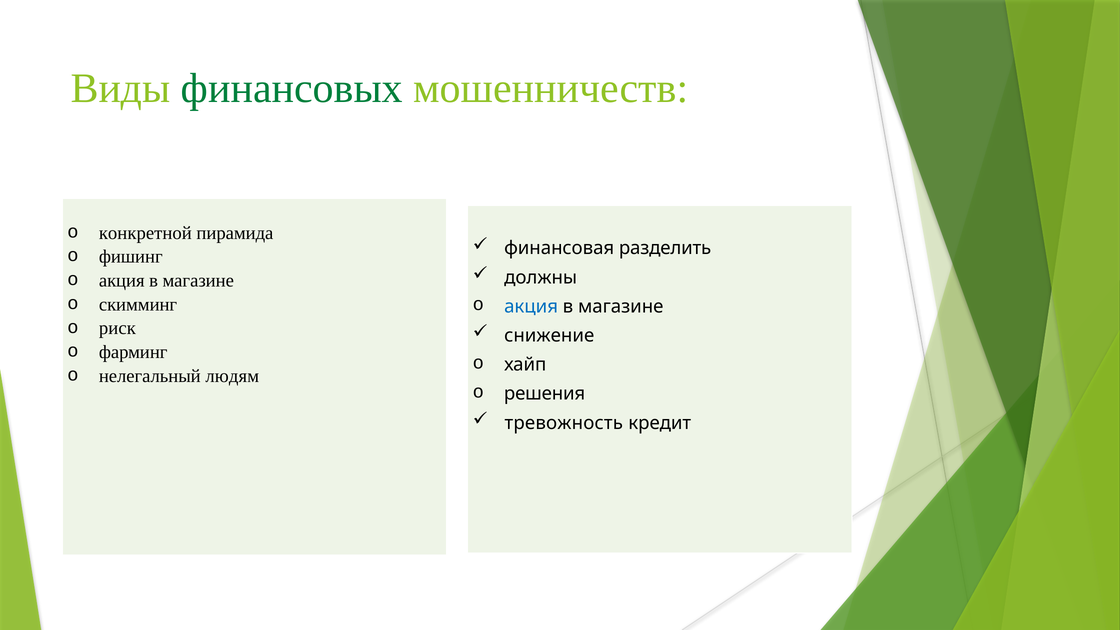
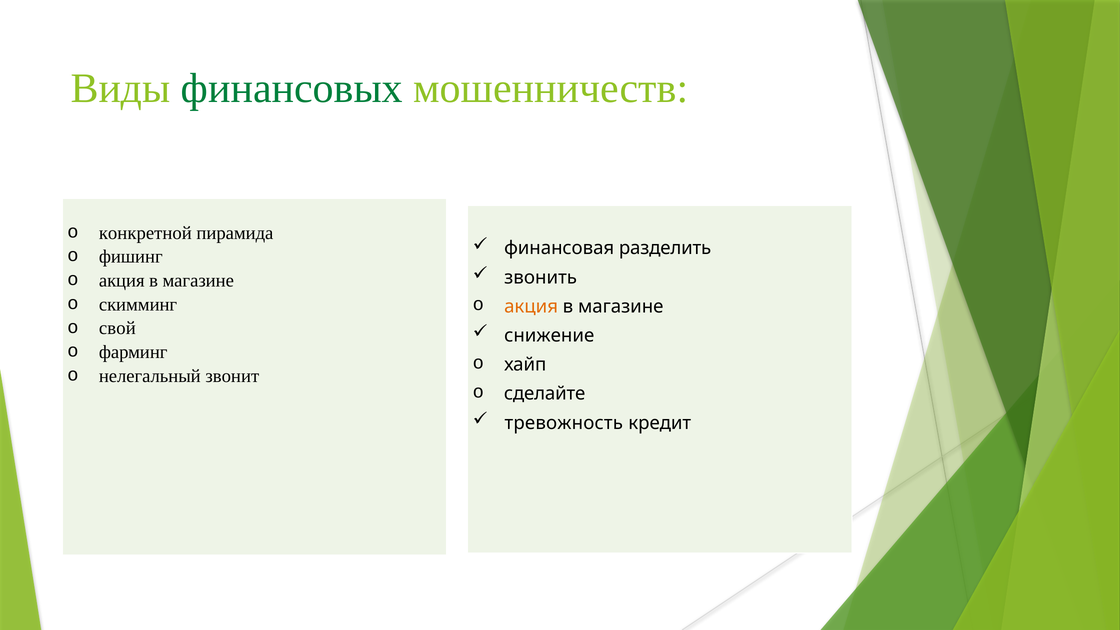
должны: должны -> звонить
акция at (531, 306) colour: blue -> orange
риск: риск -> свой
людям: людям -> звонит
решения: решения -> сделайте
